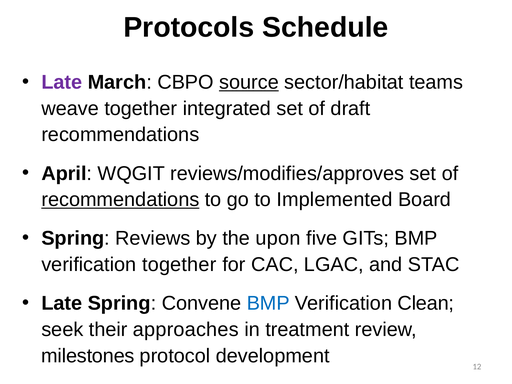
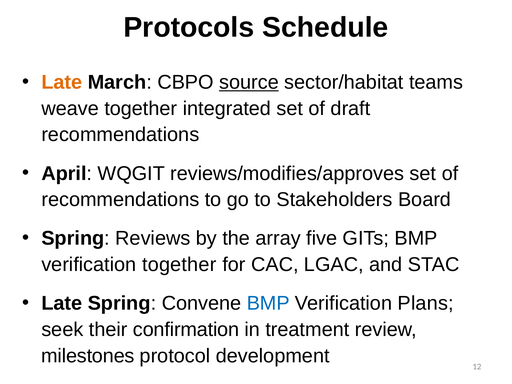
Late at (62, 82) colour: purple -> orange
recommendations at (120, 200) underline: present -> none
Implemented: Implemented -> Stakeholders
upon: upon -> array
Clean: Clean -> Plans
approaches: approaches -> confirmation
